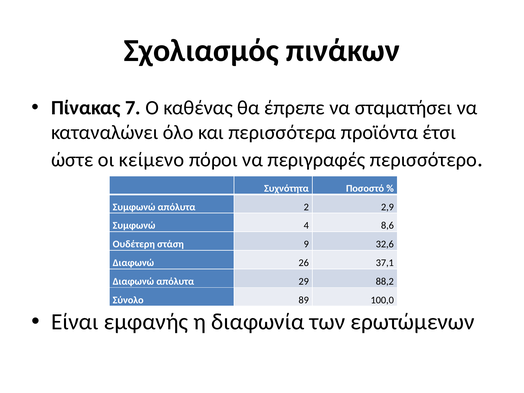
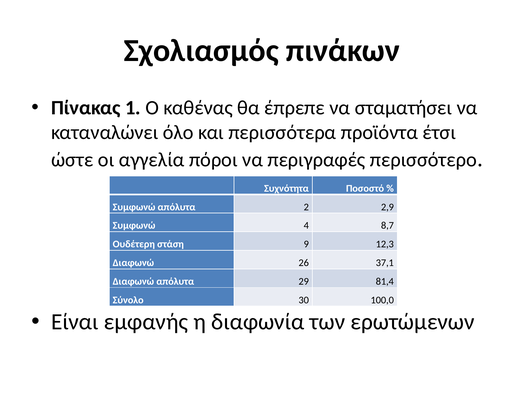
7: 7 -> 1
κείμενο: κείμενο -> αγγελία
8,6: 8,6 -> 8,7
32,6: 32,6 -> 12,3
88,2: 88,2 -> 81,4
89: 89 -> 30
